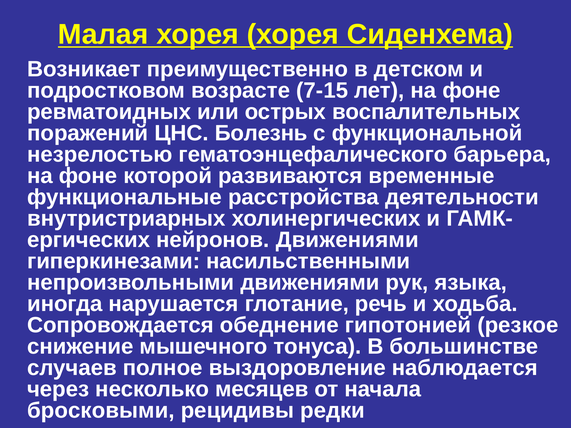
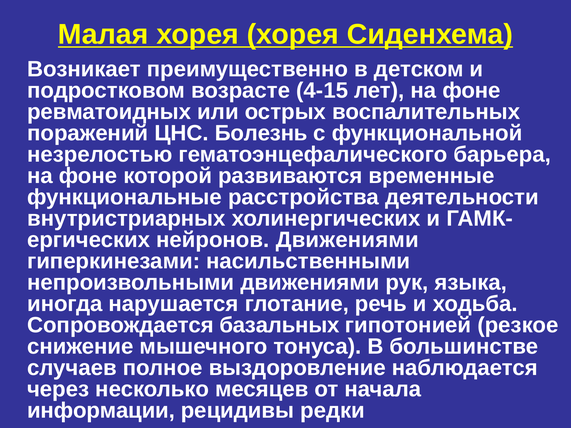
7-15: 7-15 -> 4-15
обеднение: обеднение -> базальных
бросковыми: бросковыми -> информации
